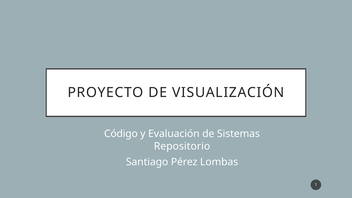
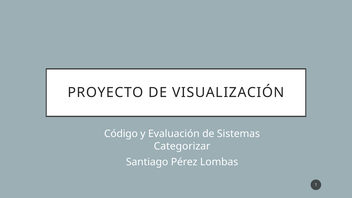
Repositorio: Repositorio -> Categorizar
